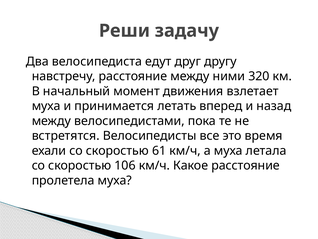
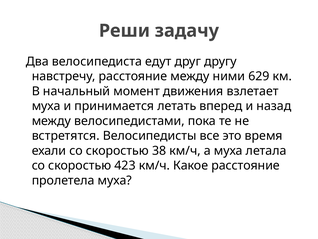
320: 320 -> 629
61: 61 -> 38
106: 106 -> 423
